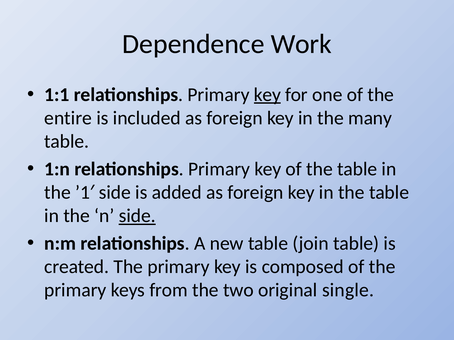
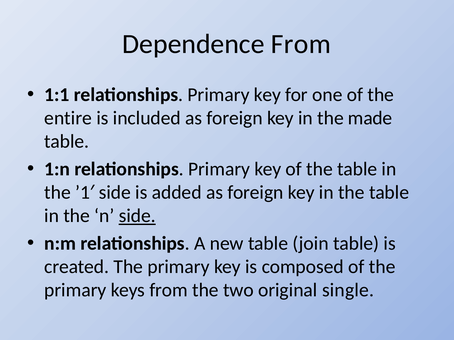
Dependence Work: Work -> From
key at (267, 95) underline: present -> none
many: many -> made
